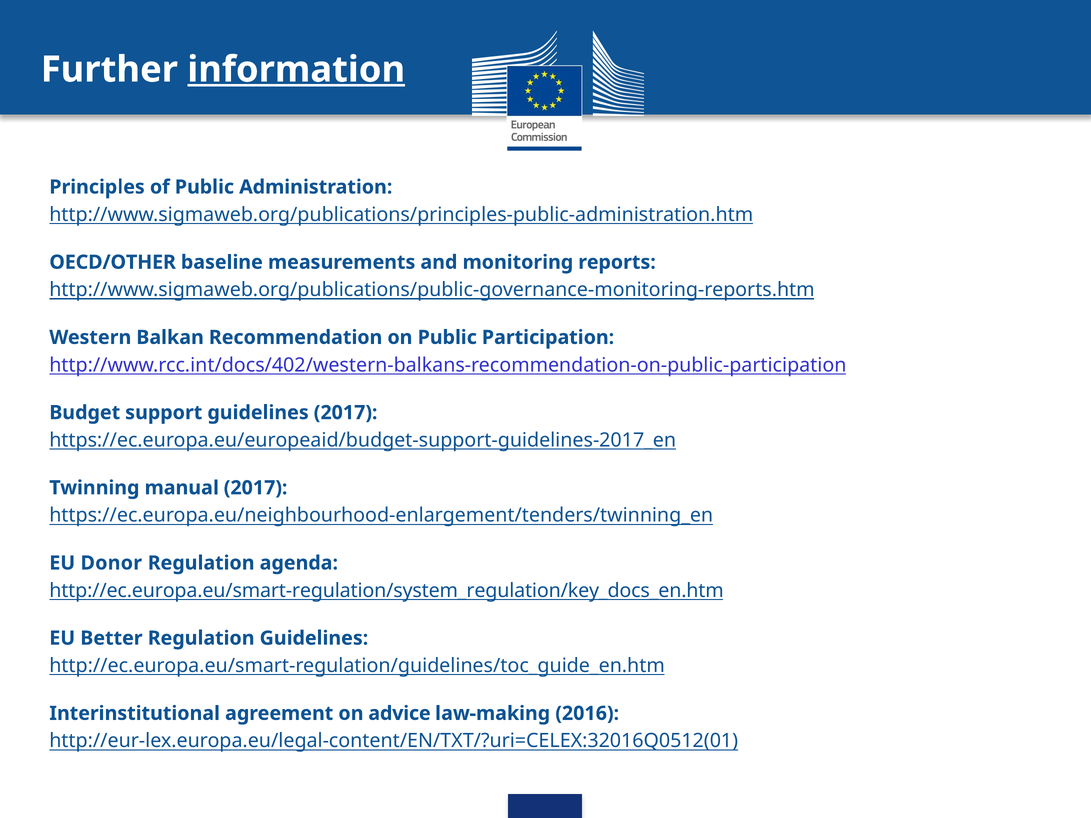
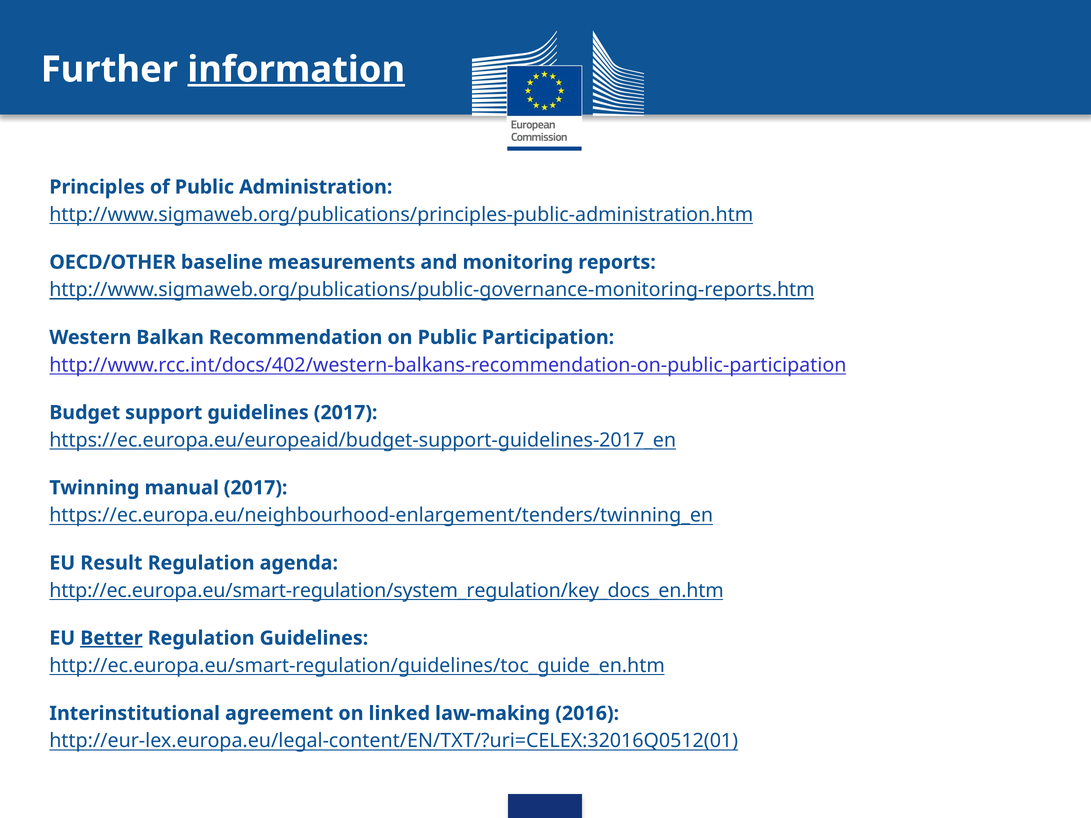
Donor: Donor -> Result
Better underline: none -> present
advice: advice -> linked
